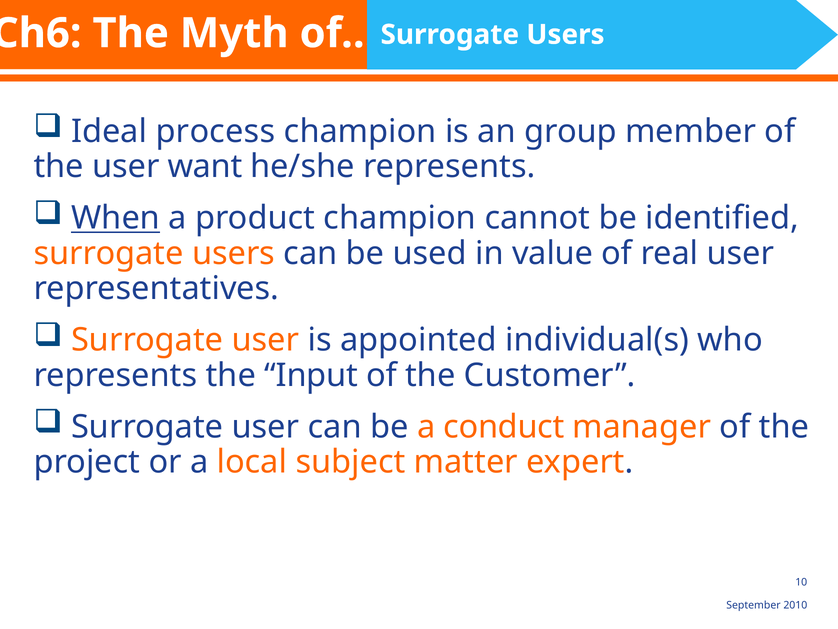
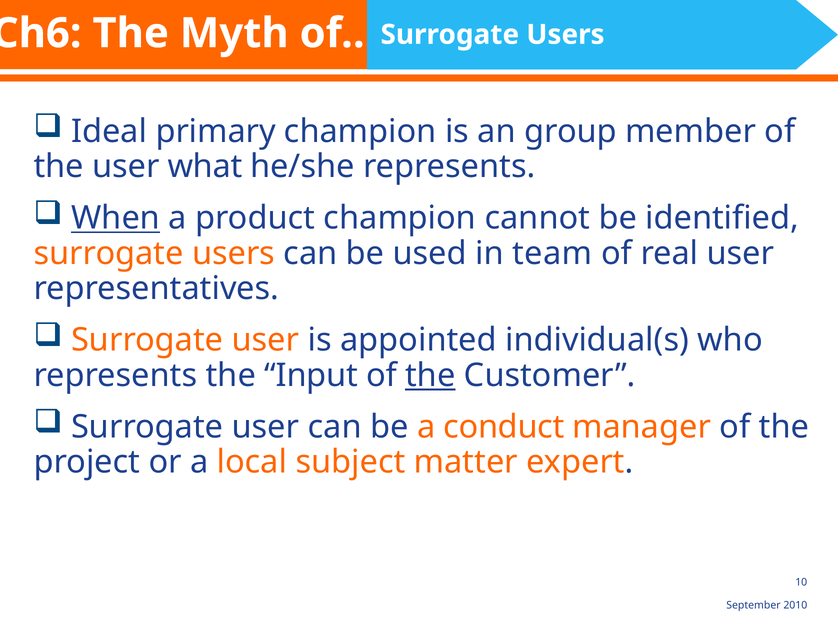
process: process -> primary
want: want -> what
value: value -> team
the at (430, 375) underline: none -> present
